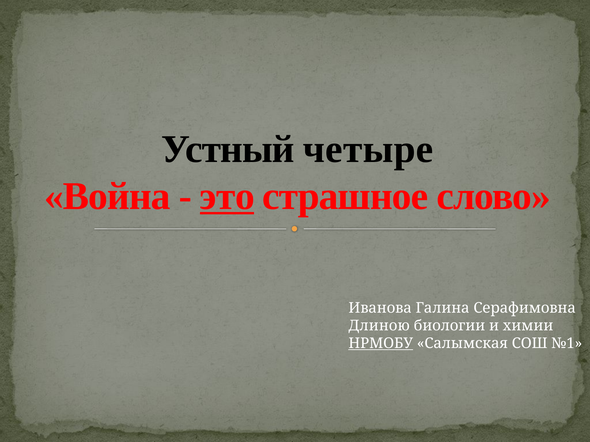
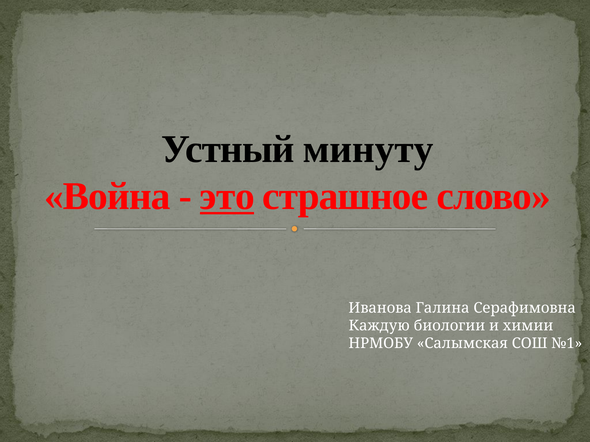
четыре: четыре -> минуту
Длиною: Длиною -> Каждую
НРМОБУ underline: present -> none
